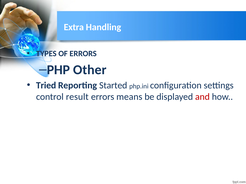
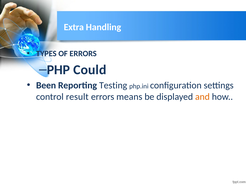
Other: Other -> Could
Tried: Tried -> Been
Started: Started -> Testing
and colour: red -> orange
